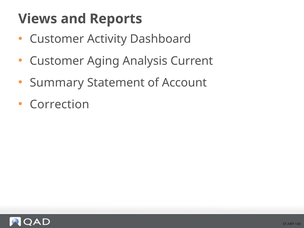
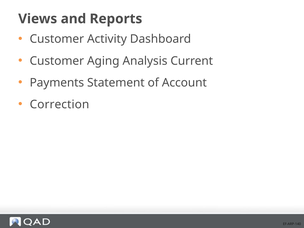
Summary: Summary -> Payments
